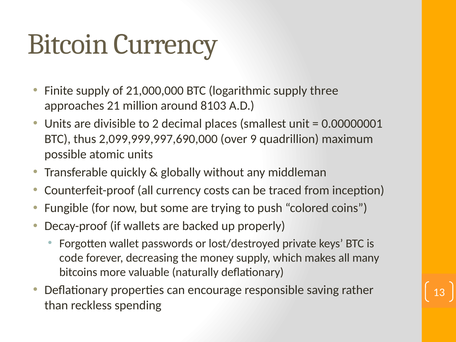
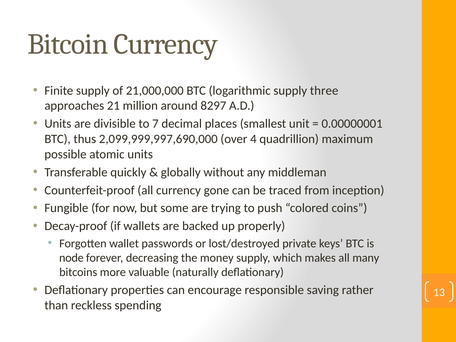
8103: 8103 -> 8297
2: 2 -> 7
9: 9 -> 4
costs: costs -> gone
code: code -> node
